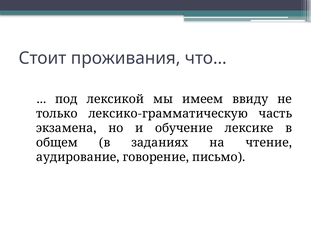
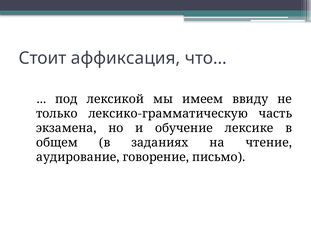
проживания: проживания -> аффиксация
